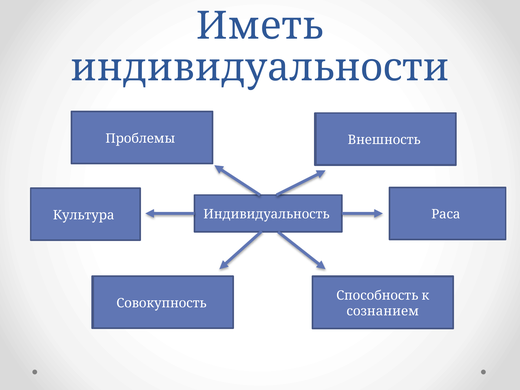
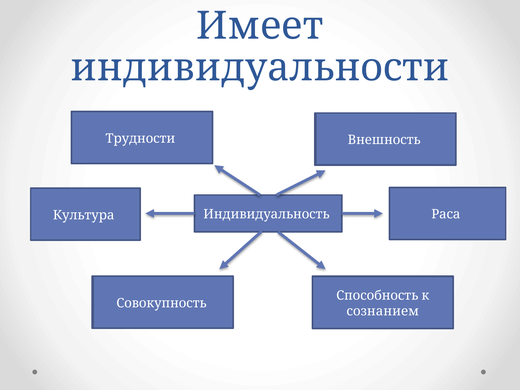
Иметь: Иметь -> Имеет
Проблемы: Проблемы -> Трудности
